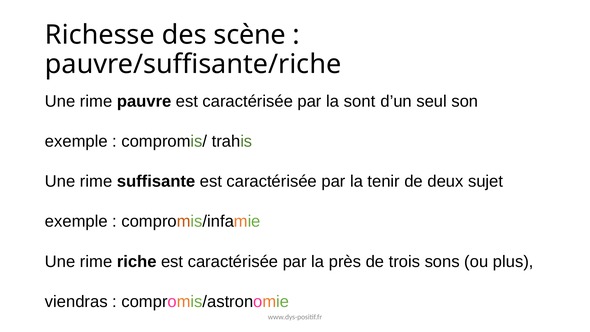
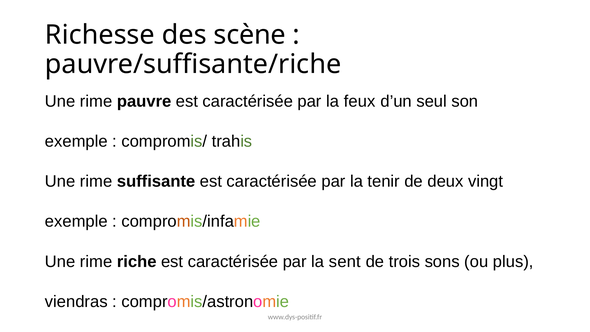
sont: sont -> feux
sujet: sujet -> vingt
près: près -> sent
